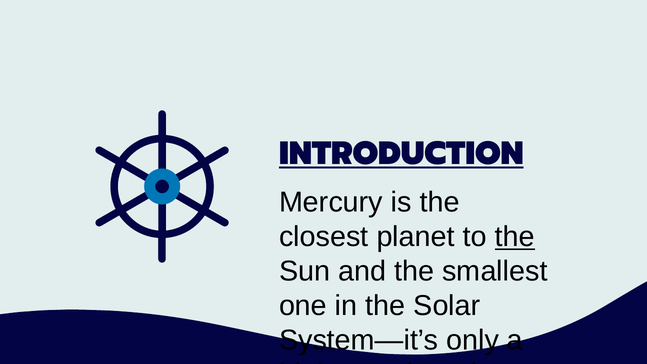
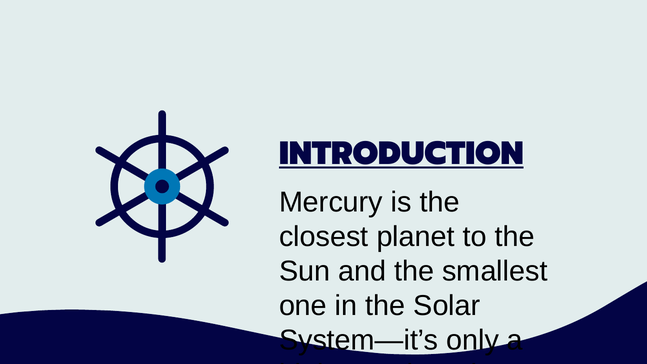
the at (515, 237) underline: present -> none
